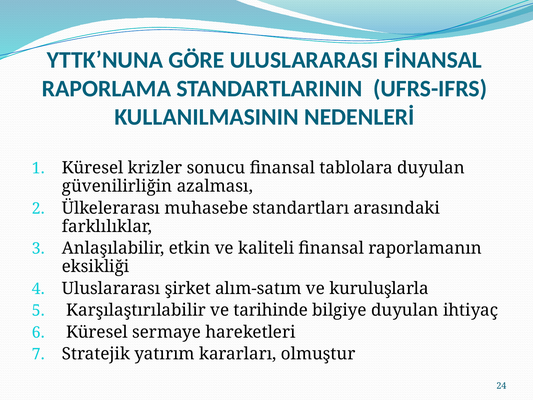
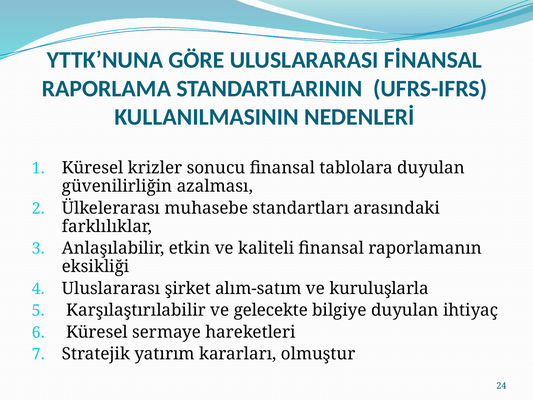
tarihinde: tarihinde -> gelecekte
